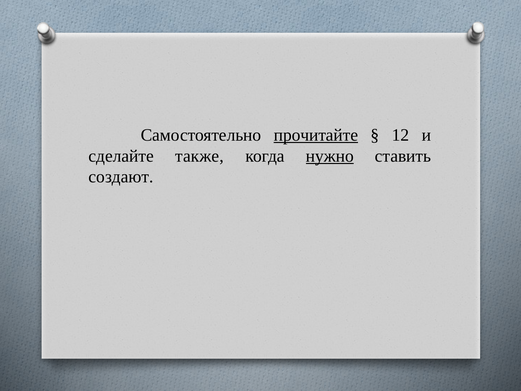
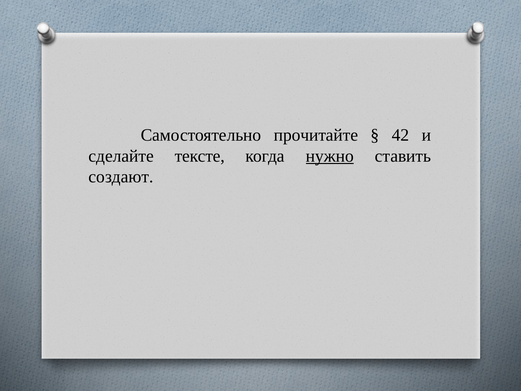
прочитайте underline: present -> none
12: 12 -> 42
также: также -> тексте
